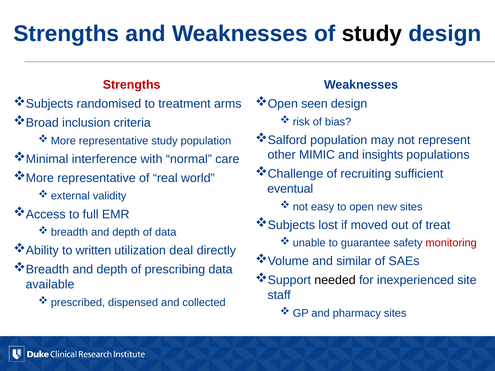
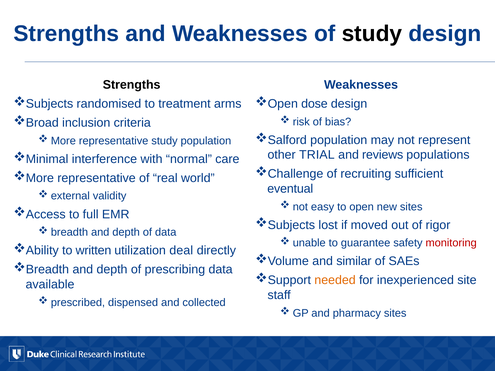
Strengths at (132, 85) colour: red -> black
seen: seen -> dose
MIMIC: MIMIC -> TRIAL
insights: insights -> reviews
treat: treat -> rigor
needed colour: black -> orange
